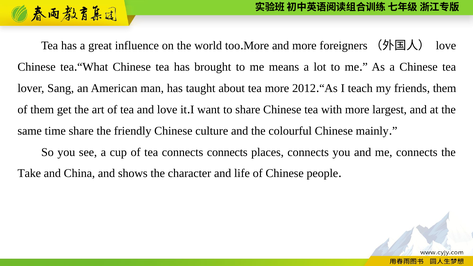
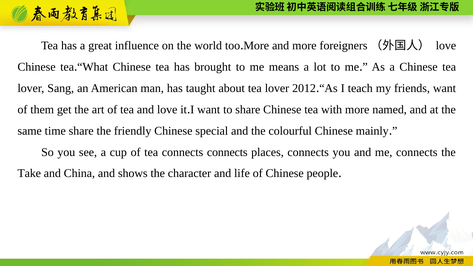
about tea more: more -> lover
friends them: them -> want
largest: largest -> named
culture: culture -> special
